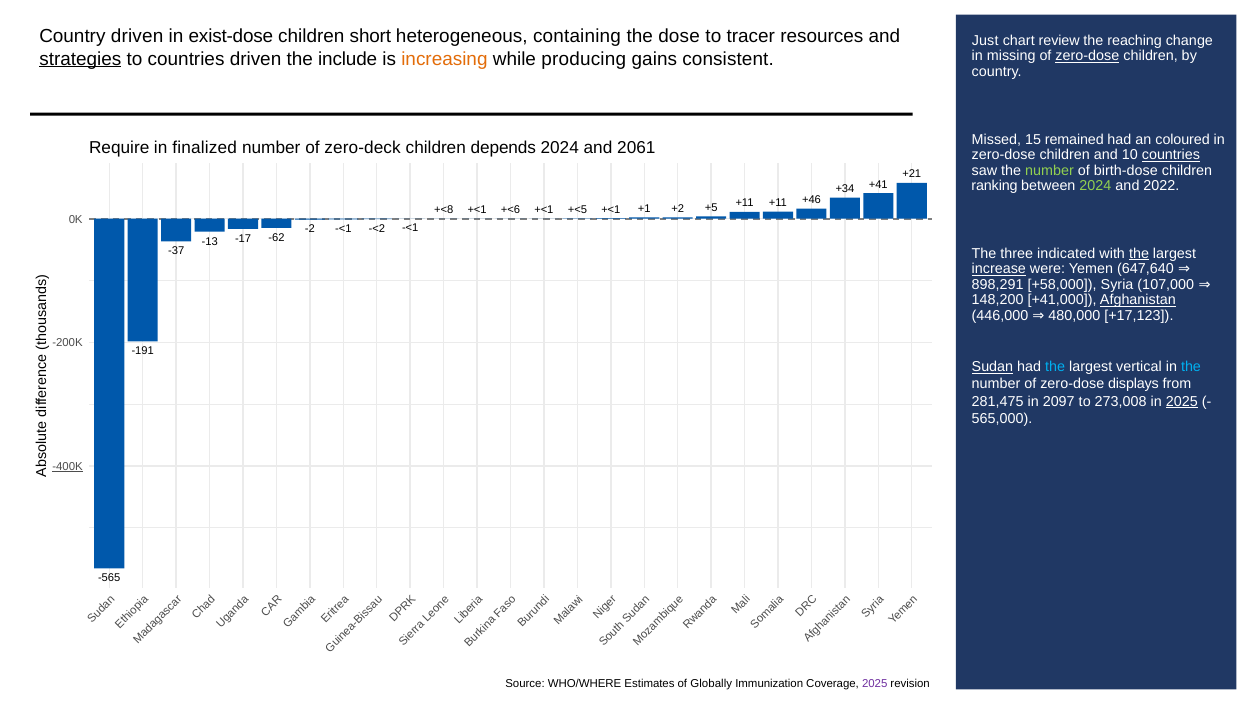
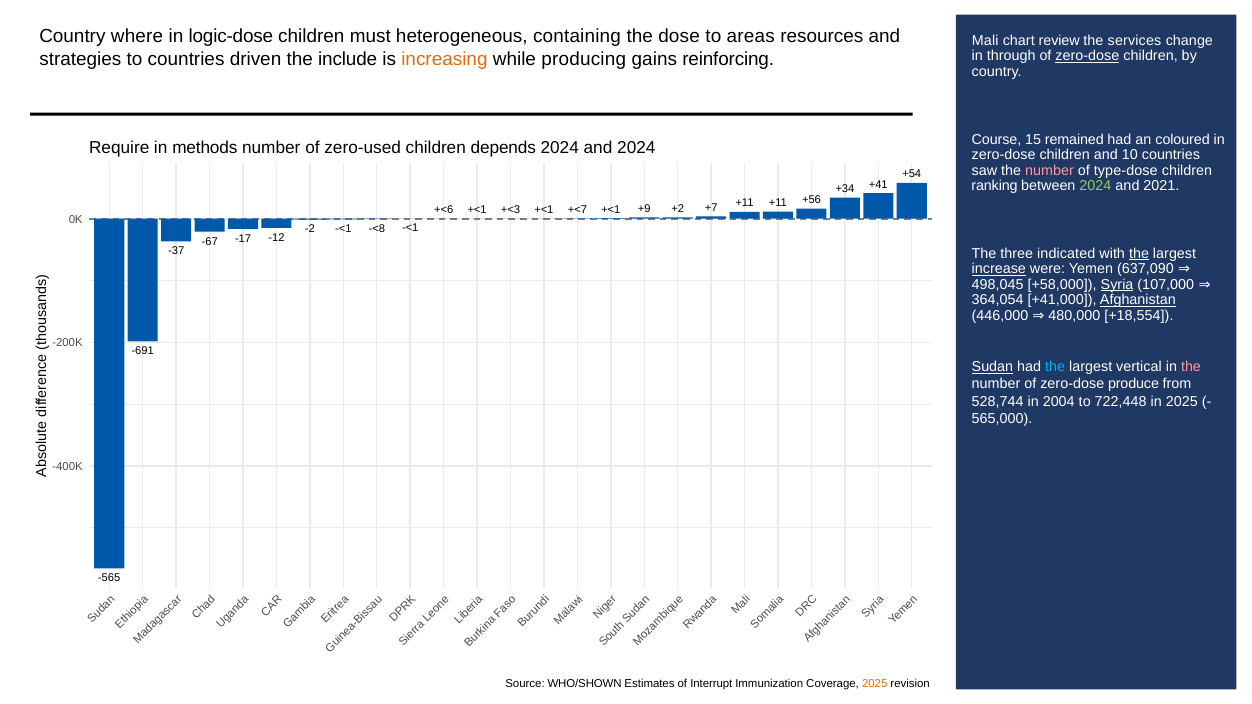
Country driven: driven -> where
exist-dose: exist-dose -> logic-dose
short: short -> must
tracer: tracer -> areas
Just: Just -> Mali
reaching: reaching -> services
missing: missing -> through
strategies underline: present -> none
consistent: consistent -> reinforcing
Missed: Missed -> Course
finalized: finalized -> methods
zero-deck: zero-deck -> zero-used
and 2061: 2061 -> 2024
countries at (1171, 155) underline: present -> none
number at (1050, 170) colour: light green -> pink
birth-dose: birth-dose -> type-dose
+21: +21 -> +54
2022: 2022 -> 2021
+<8: +<8 -> +<6
+<6: +<6 -> +<3
+<5: +<5 -> +<7
+1: +1 -> +9
+5: +5 -> +7
+46: +46 -> +56
-<2: -<2 -> -<8
-13: -13 -> -67
-62: -62 -> -12
647,640: 647,640 -> 637,090
898,291: 898,291 -> 498,045
Syria underline: none -> present
148,200: 148,200 -> 364,054
+17,123: +17,123 -> +18,554
-191: -191 -> -691
the at (1191, 367) colour: light blue -> pink
displays: displays -> produce
281,475: 281,475 -> 528,744
2097: 2097 -> 2004
273,008: 273,008 -> 722,448
2025 at (1182, 402) underline: present -> none
-400K underline: present -> none
WHO/WHERE: WHO/WHERE -> WHO/SHOWN
Globally: Globally -> Interrupt
2025 at (875, 684) colour: purple -> orange
